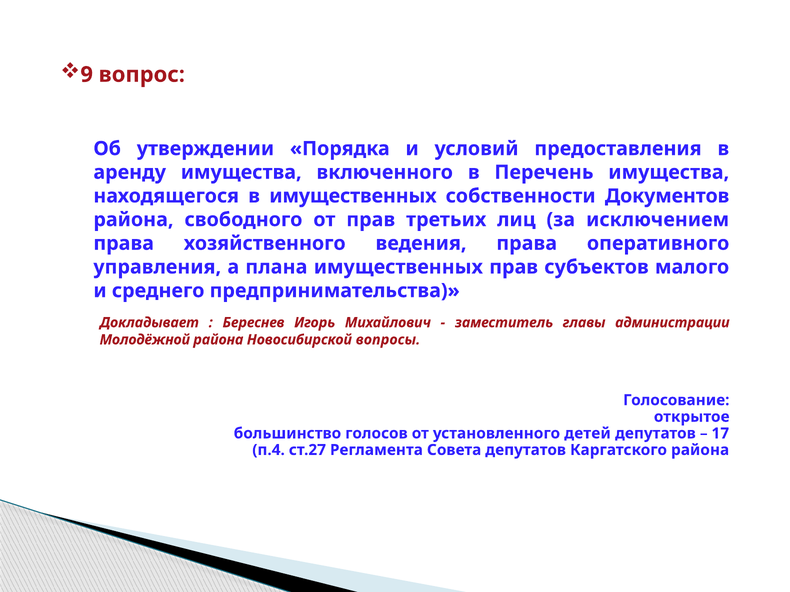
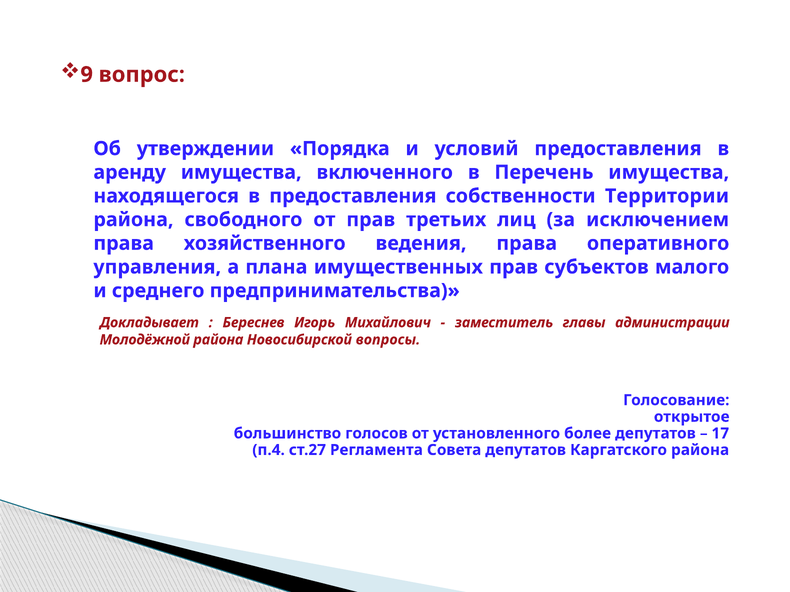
в имущественных: имущественных -> предоставления
Документов: Документов -> Территории
детей: детей -> более
